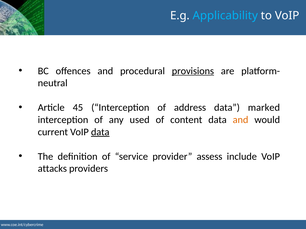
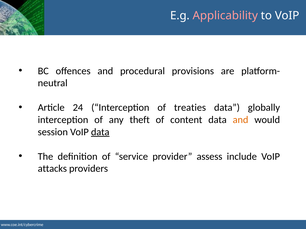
Applicability colour: light blue -> pink
provisions underline: present -> none
45: 45 -> 24
address: address -> treaties
marked: marked -> globally
used: used -> theft
current: current -> session
